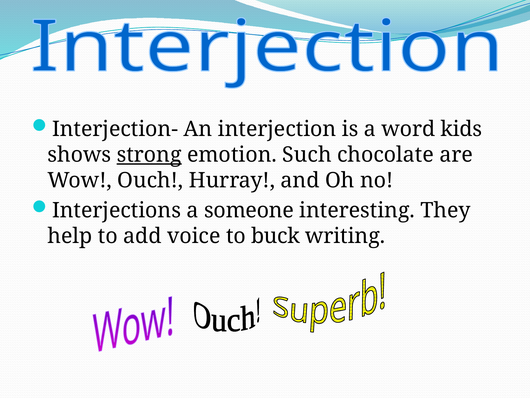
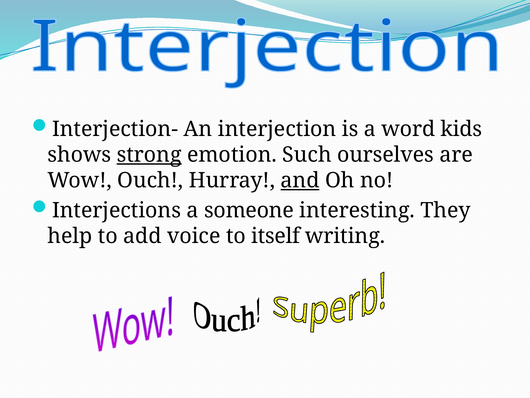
chocolate: chocolate -> ourselves
and underline: none -> present
buck: buck -> itself
